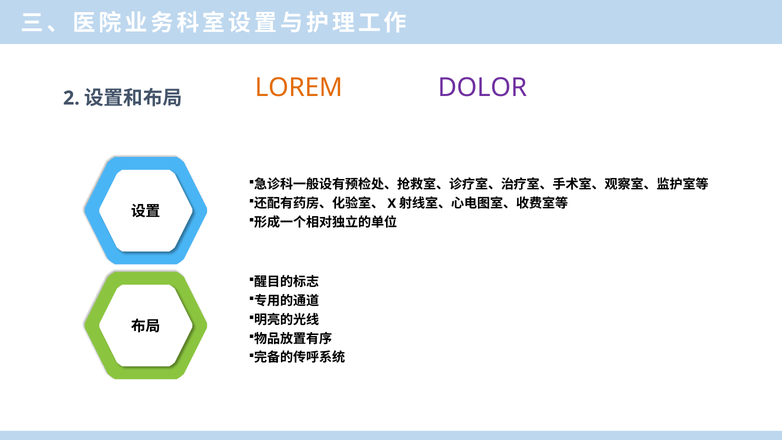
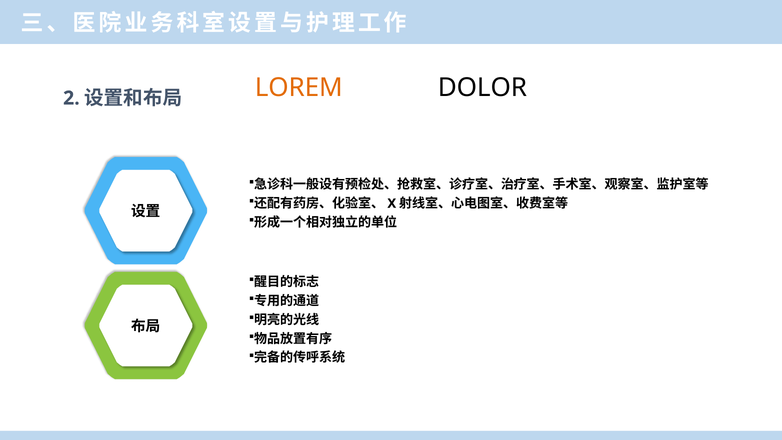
DOLOR colour: purple -> black
